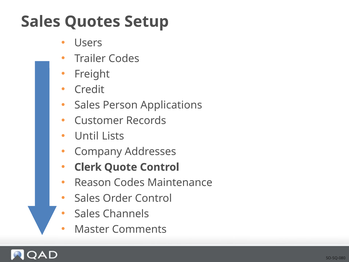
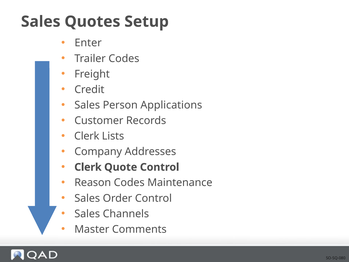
Users: Users -> Enter
Until at (87, 136): Until -> Clerk
